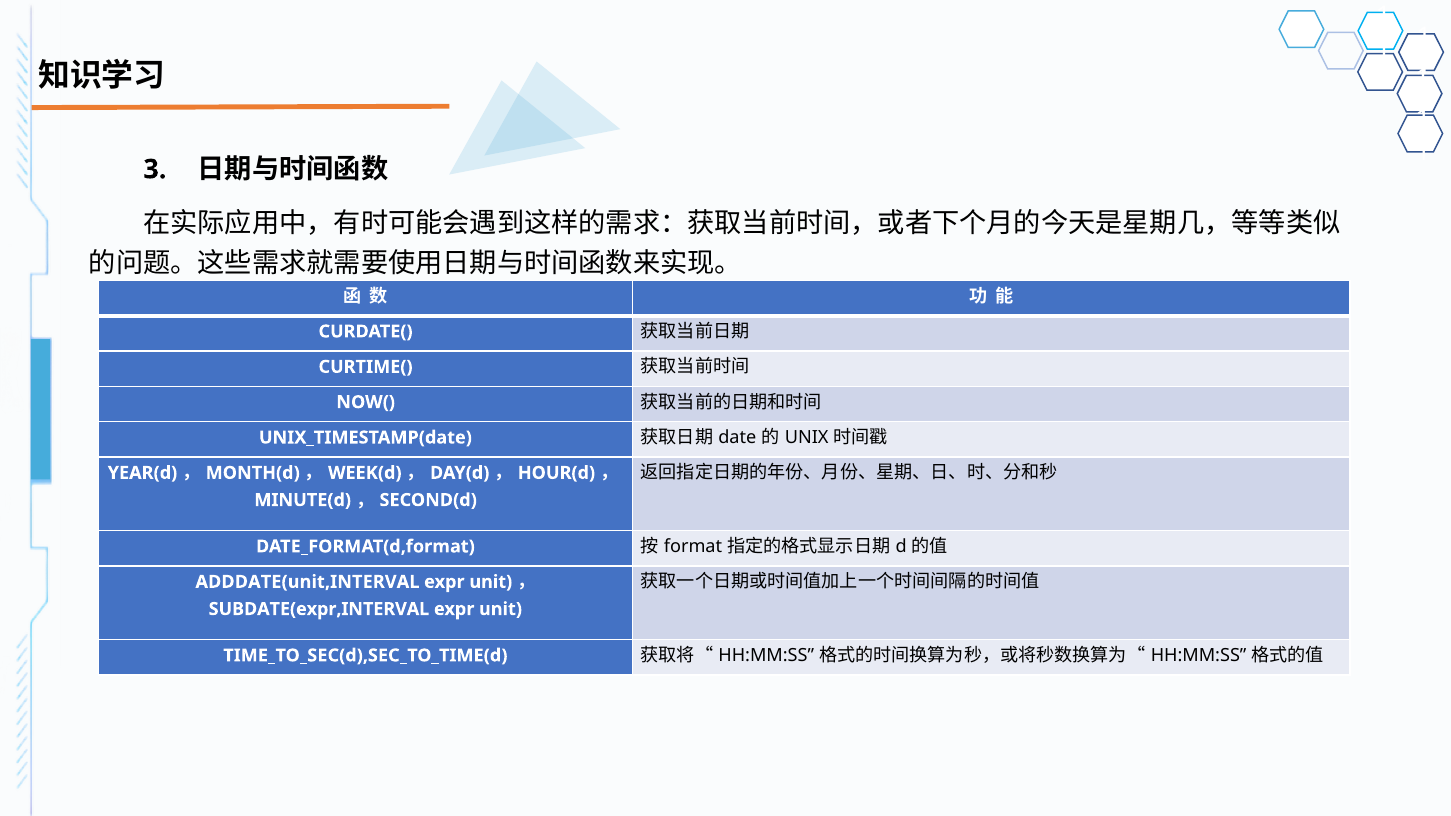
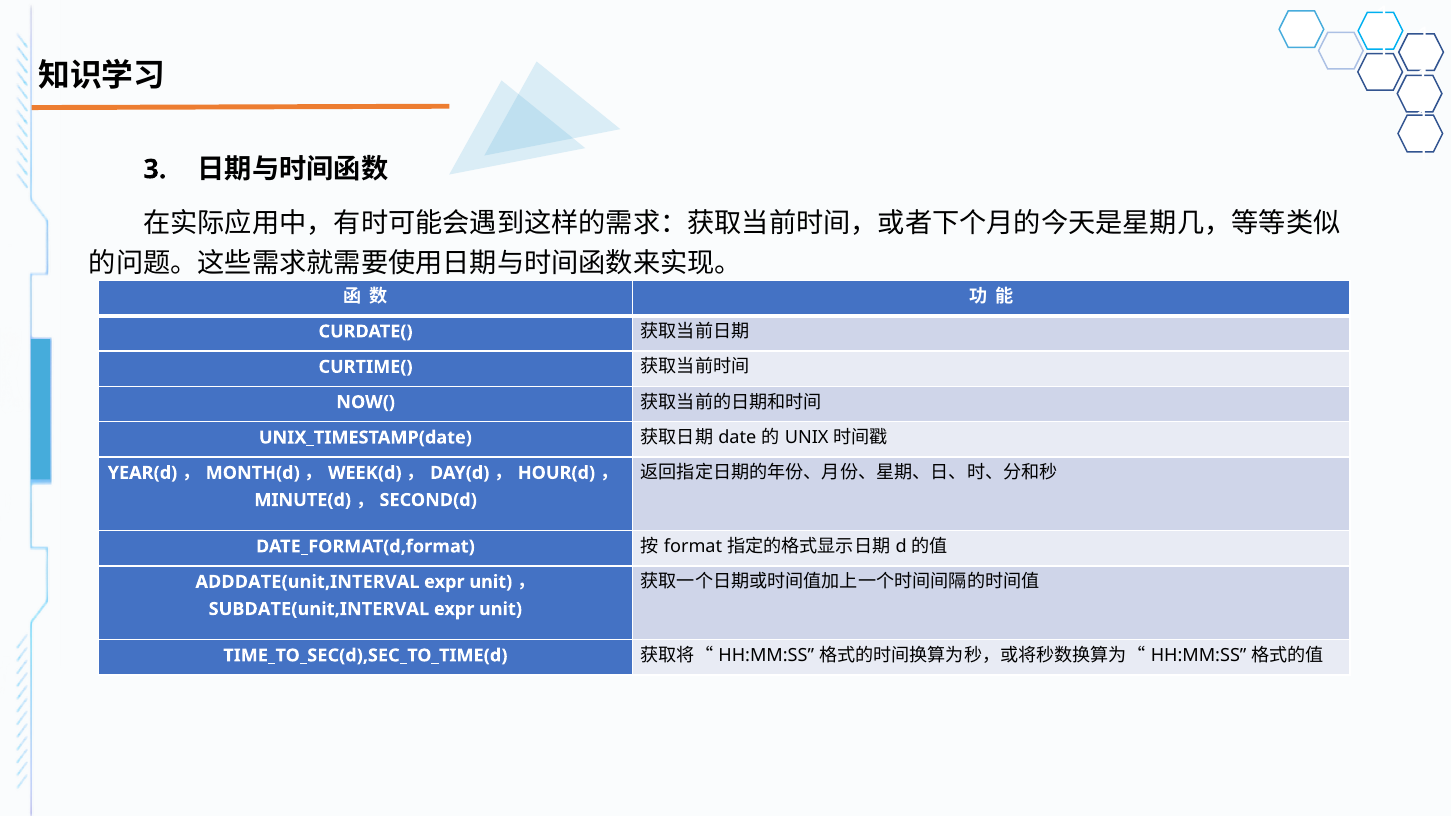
SUBDATE(expr,INTERVAL: SUBDATE(expr,INTERVAL -> SUBDATE(unit,INTERVAL
